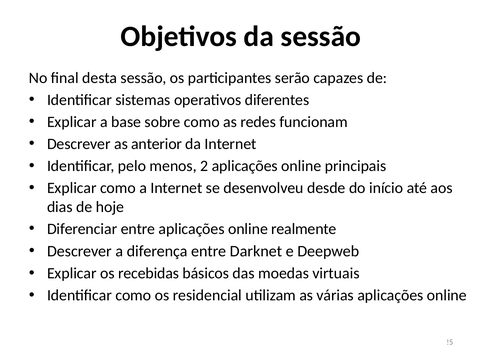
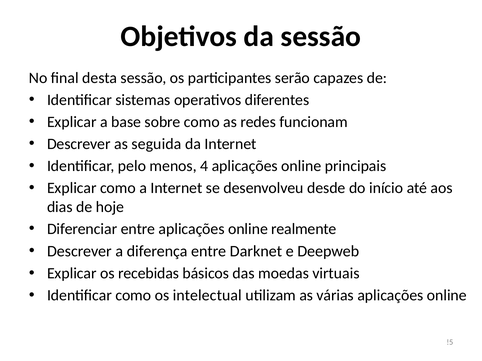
anterior: anterior -> seguida
2: 2 -> 4
residencial: residencial -> intelectual
